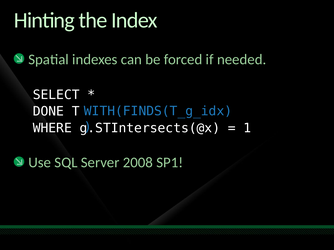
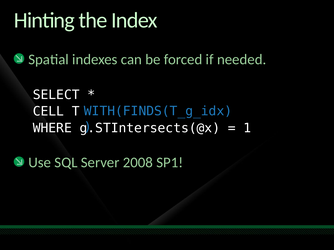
DONE: DONE -> CELL
